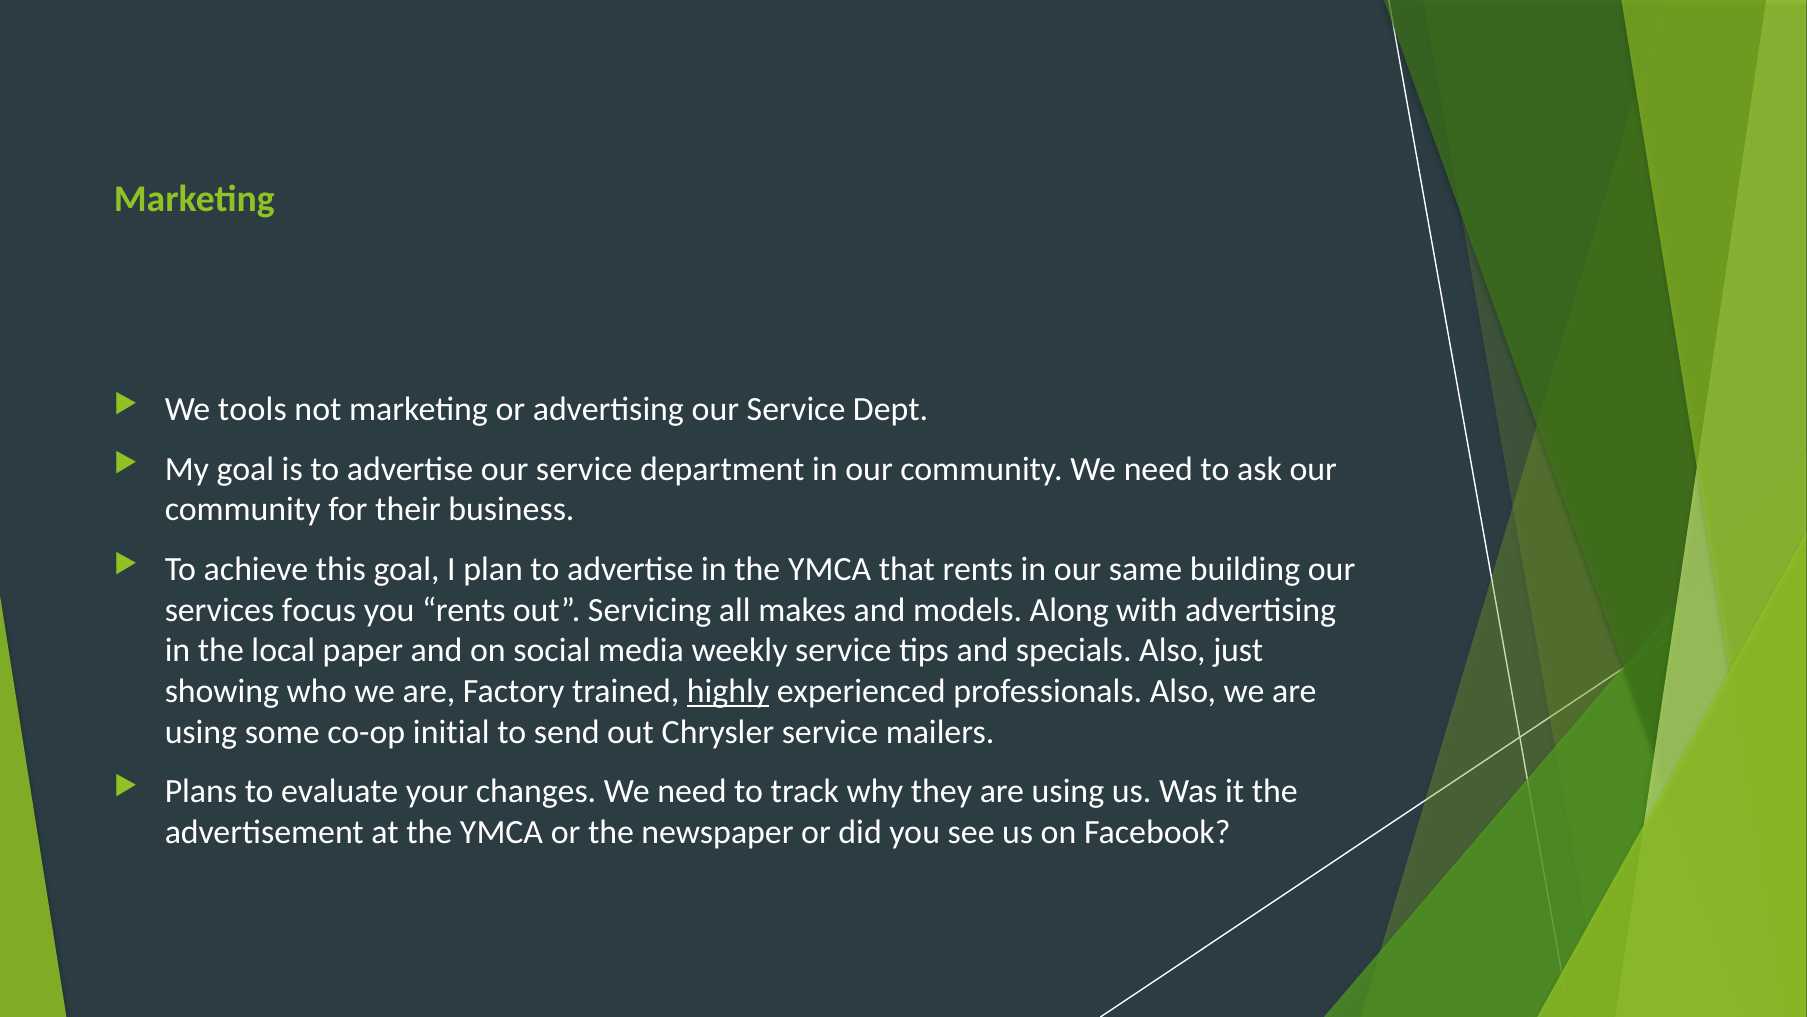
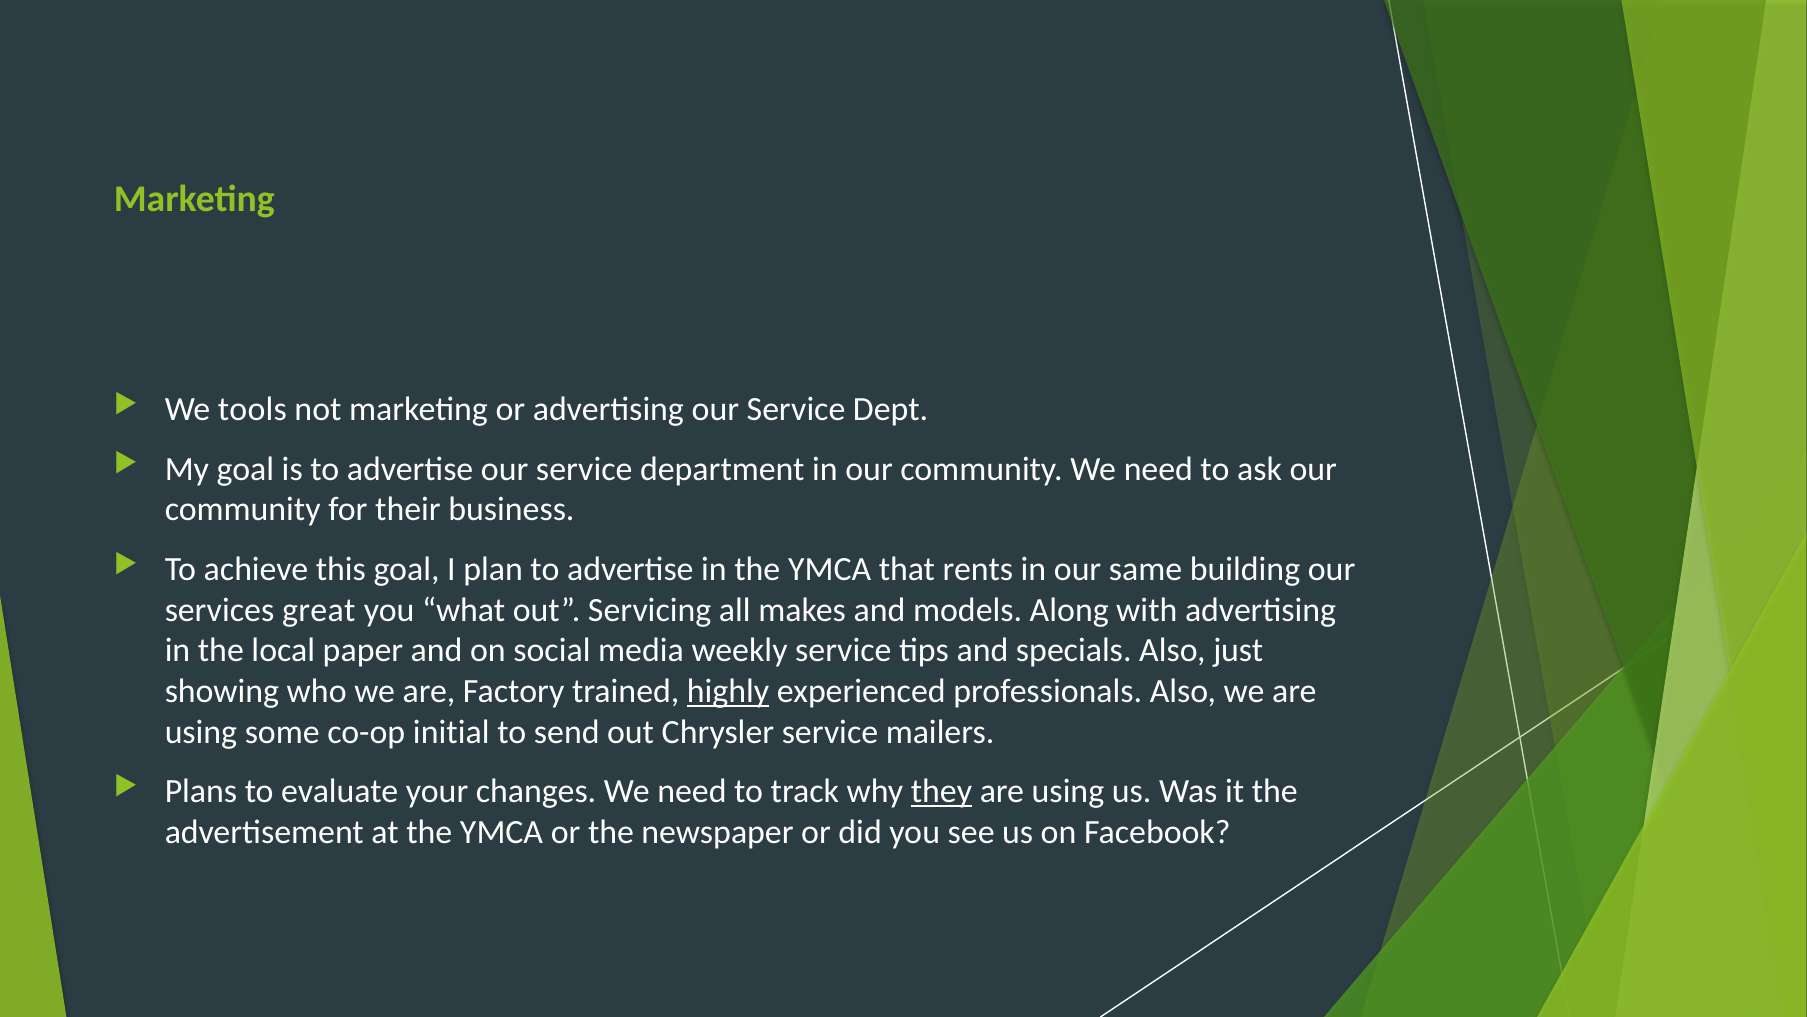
focus: focus -> great
you rents: rents -> what
they underline: none -> present
